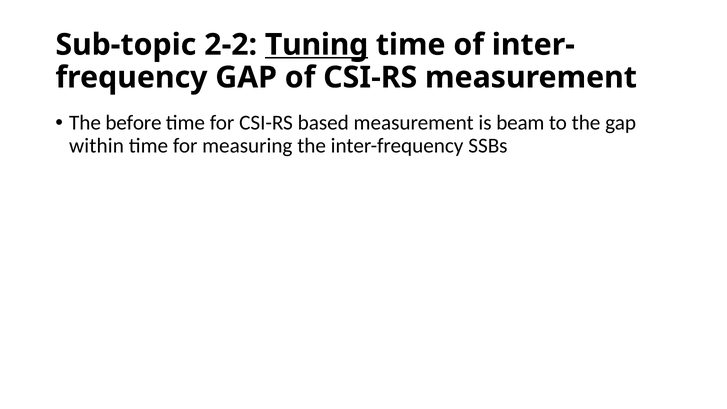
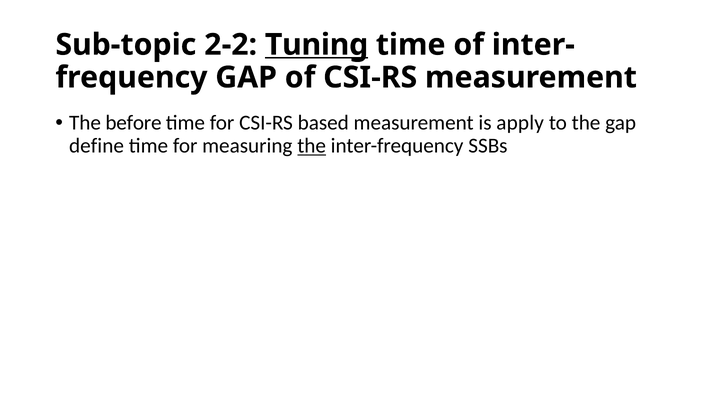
beam: beam -> apply
within: within -> define
the at (312, 146) underline: none -> present
